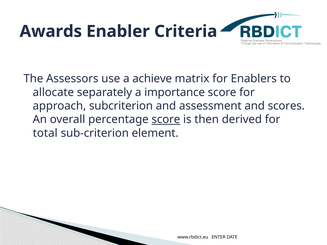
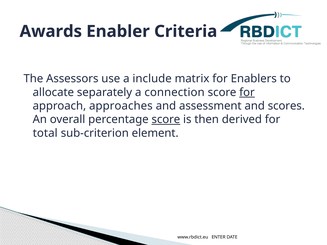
achieve: achieve -> include
importance: importance -> connection
for at (247, 92) underline: none -> present
subcriterion: subcriterion -> approaches
